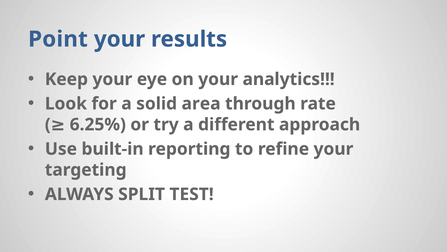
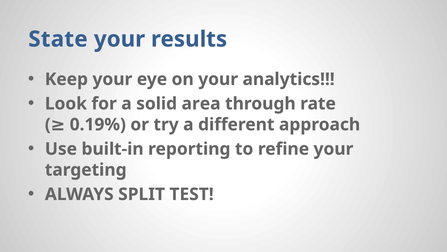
Point: Point -> State
6.25%: 6.25% -> 0.19%
